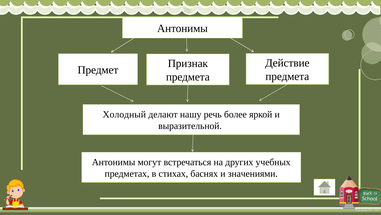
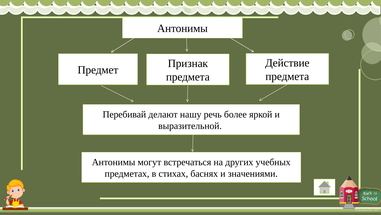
Холодный: Холодный -> Перебивай
